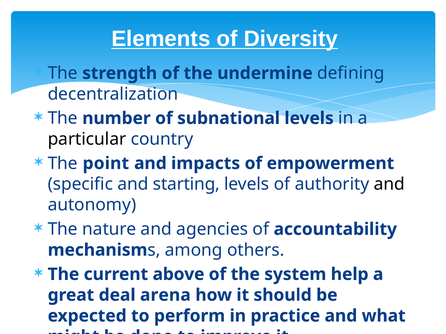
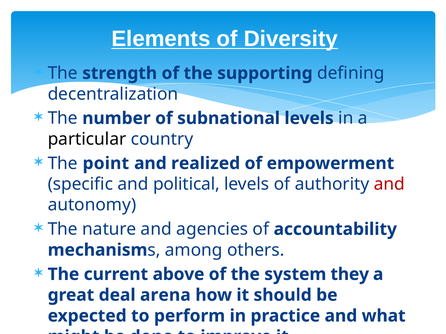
undermine: undermine -> supporting
impacts: impacts -> realized
starting: starting -> political
and at (389, 184) colour: black -> red
help: help -> they
